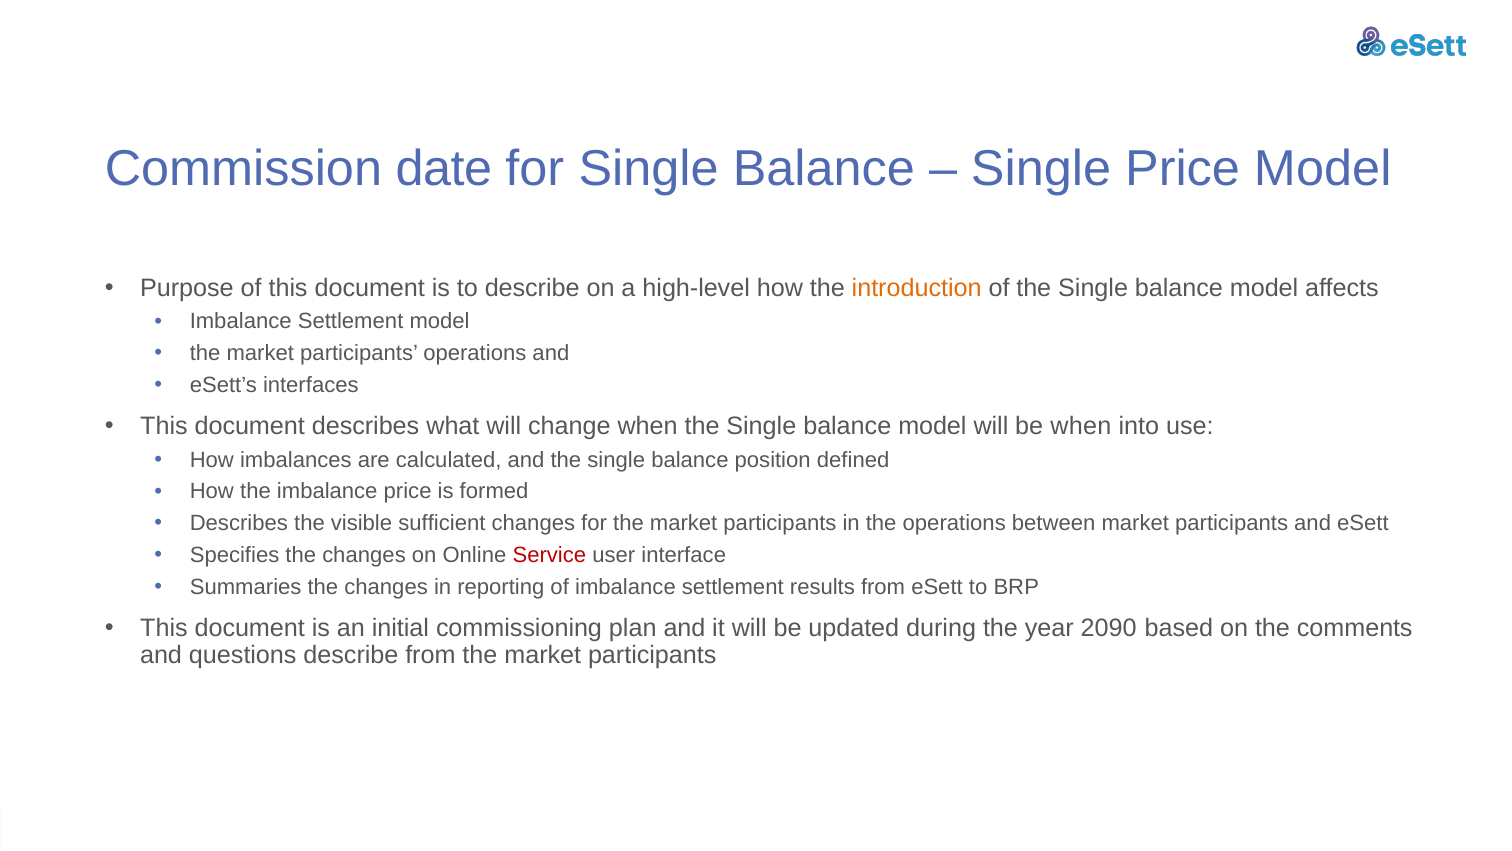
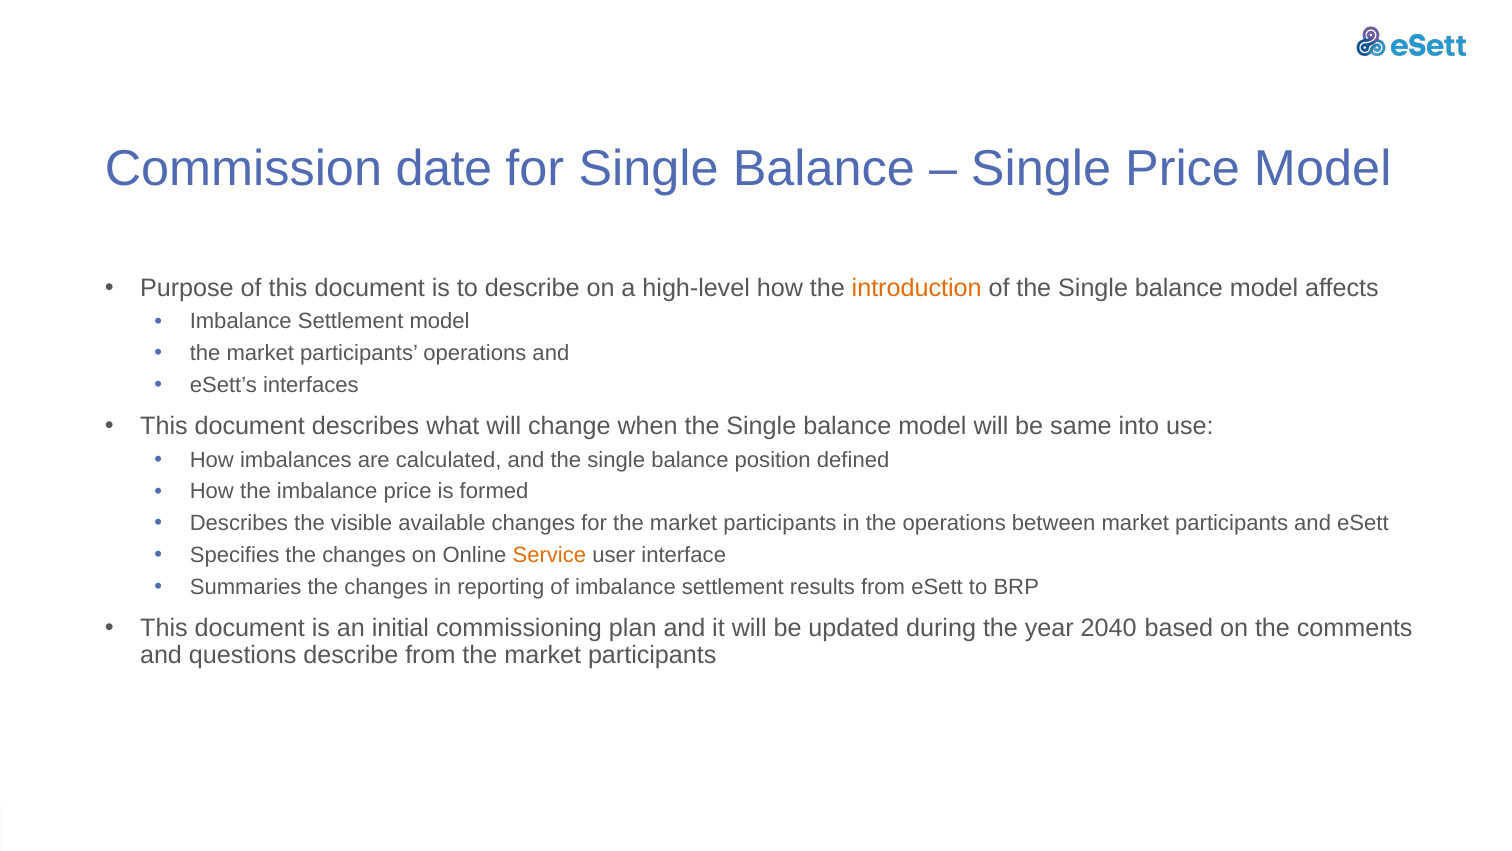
be when: when -> same
sufficient: sufficient -> available
Service colour: red -> orange
2090: 2090 -> 2040
